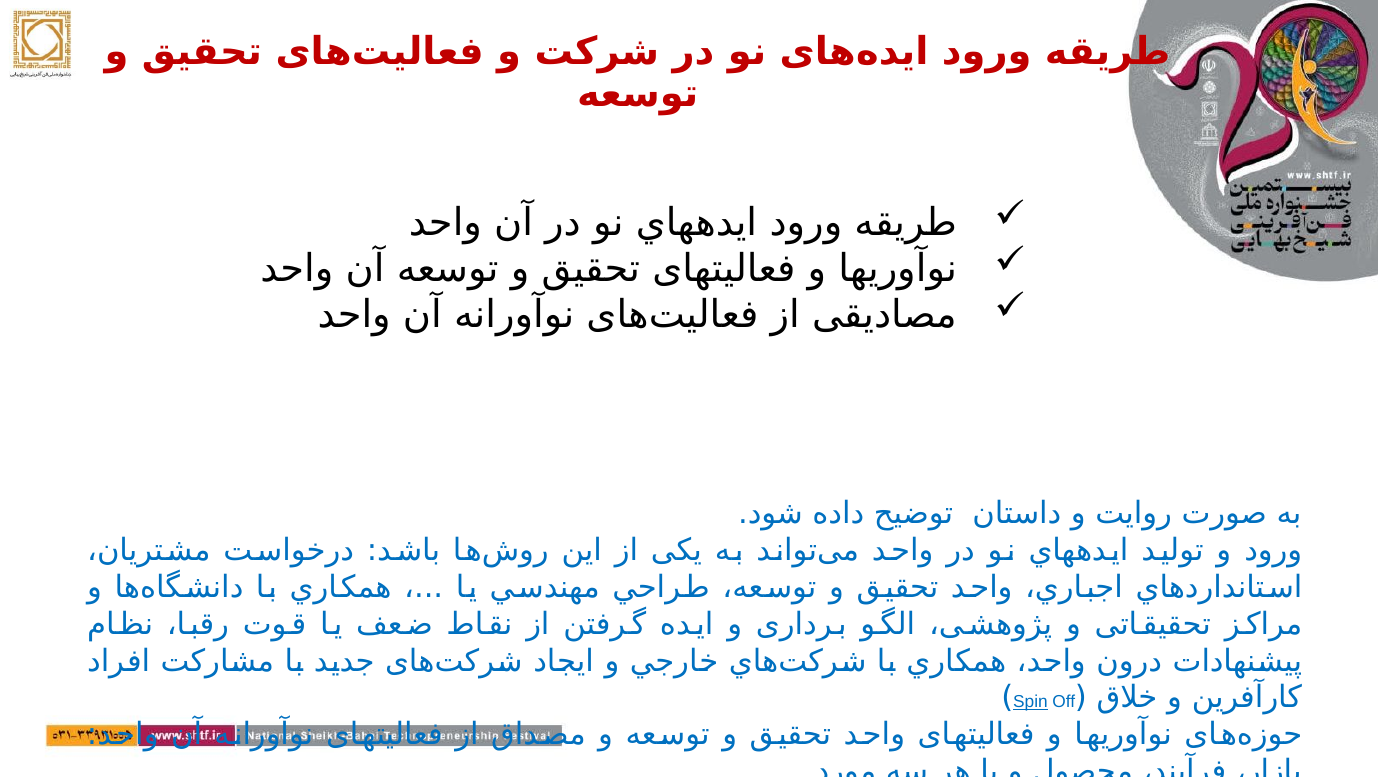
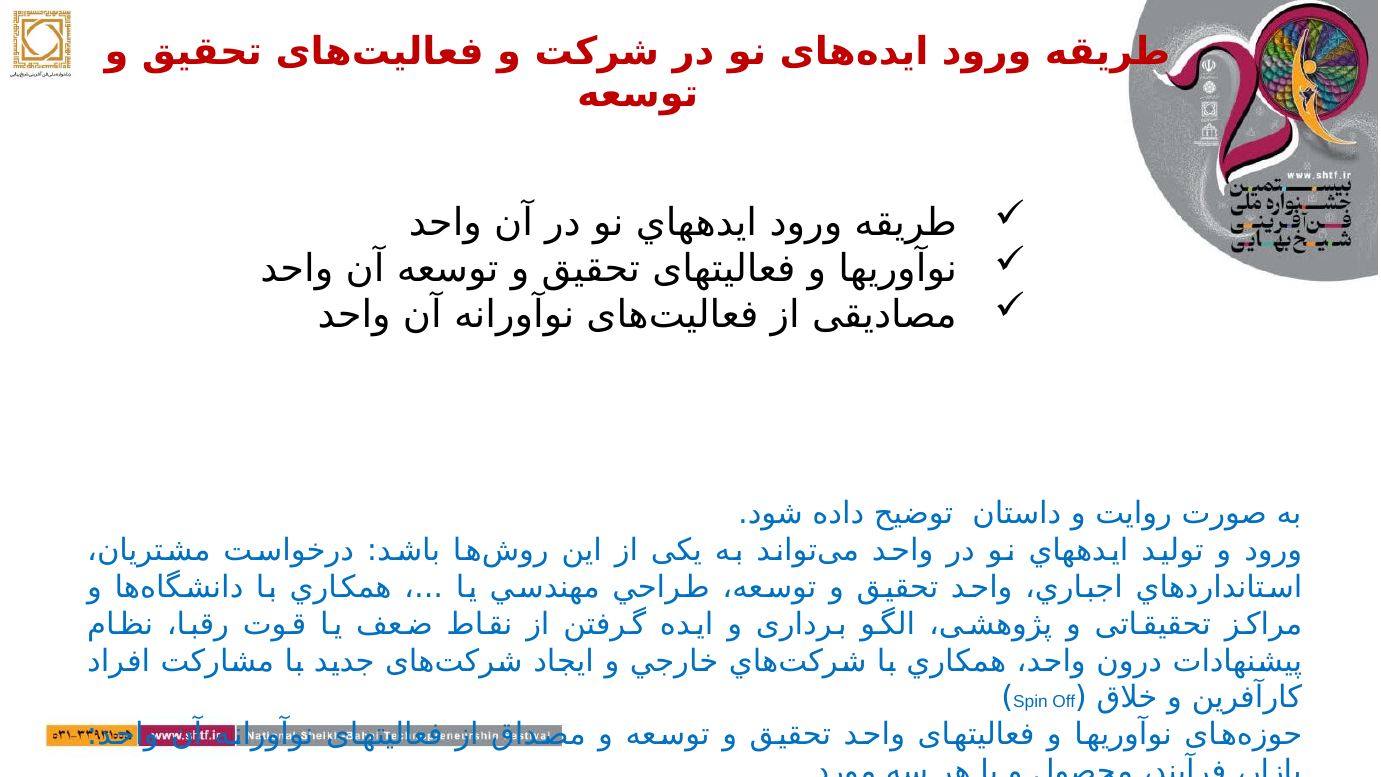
Spin underline: present -> none
